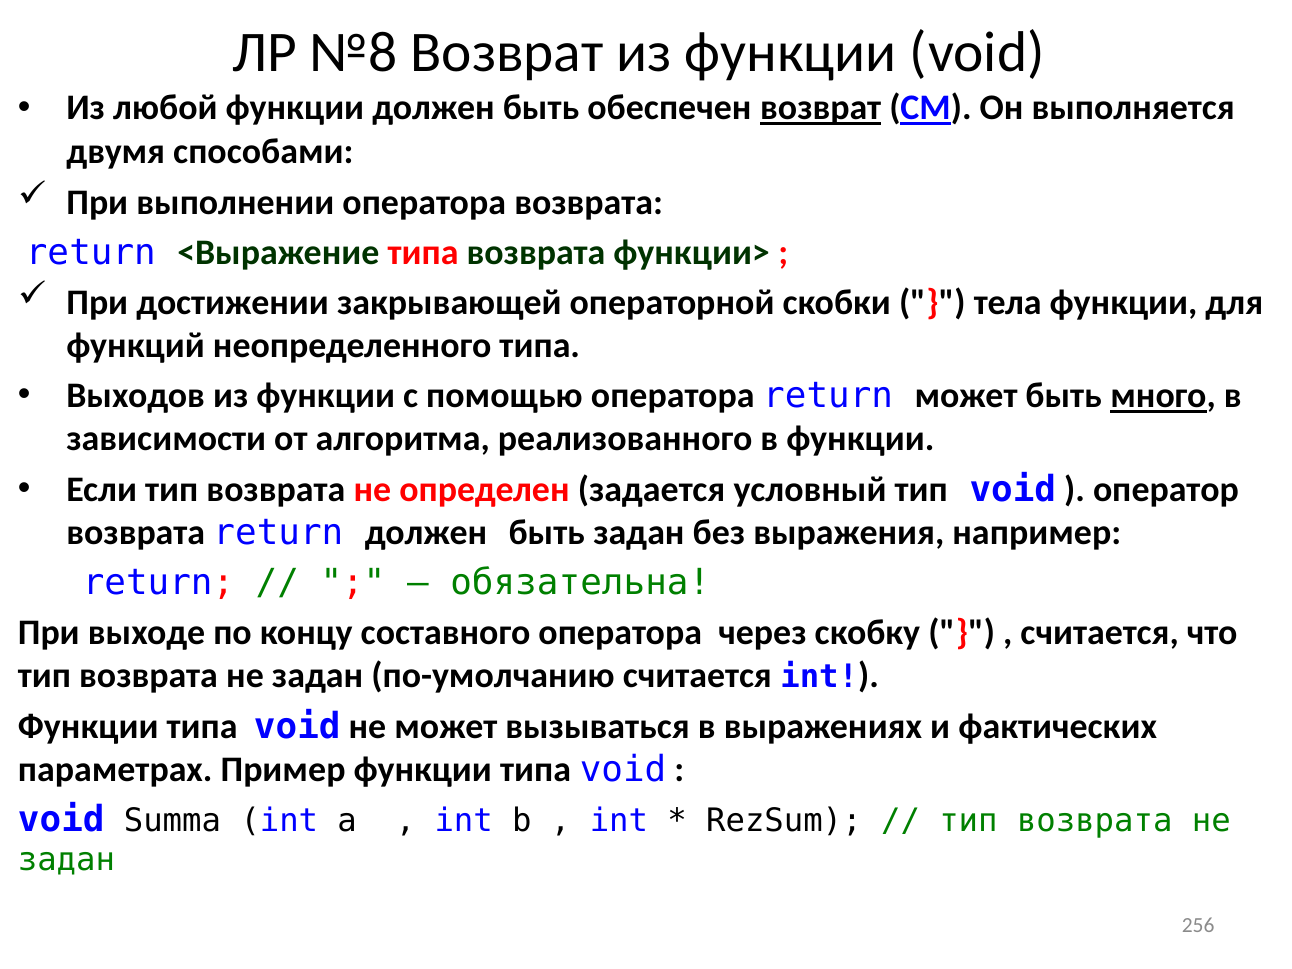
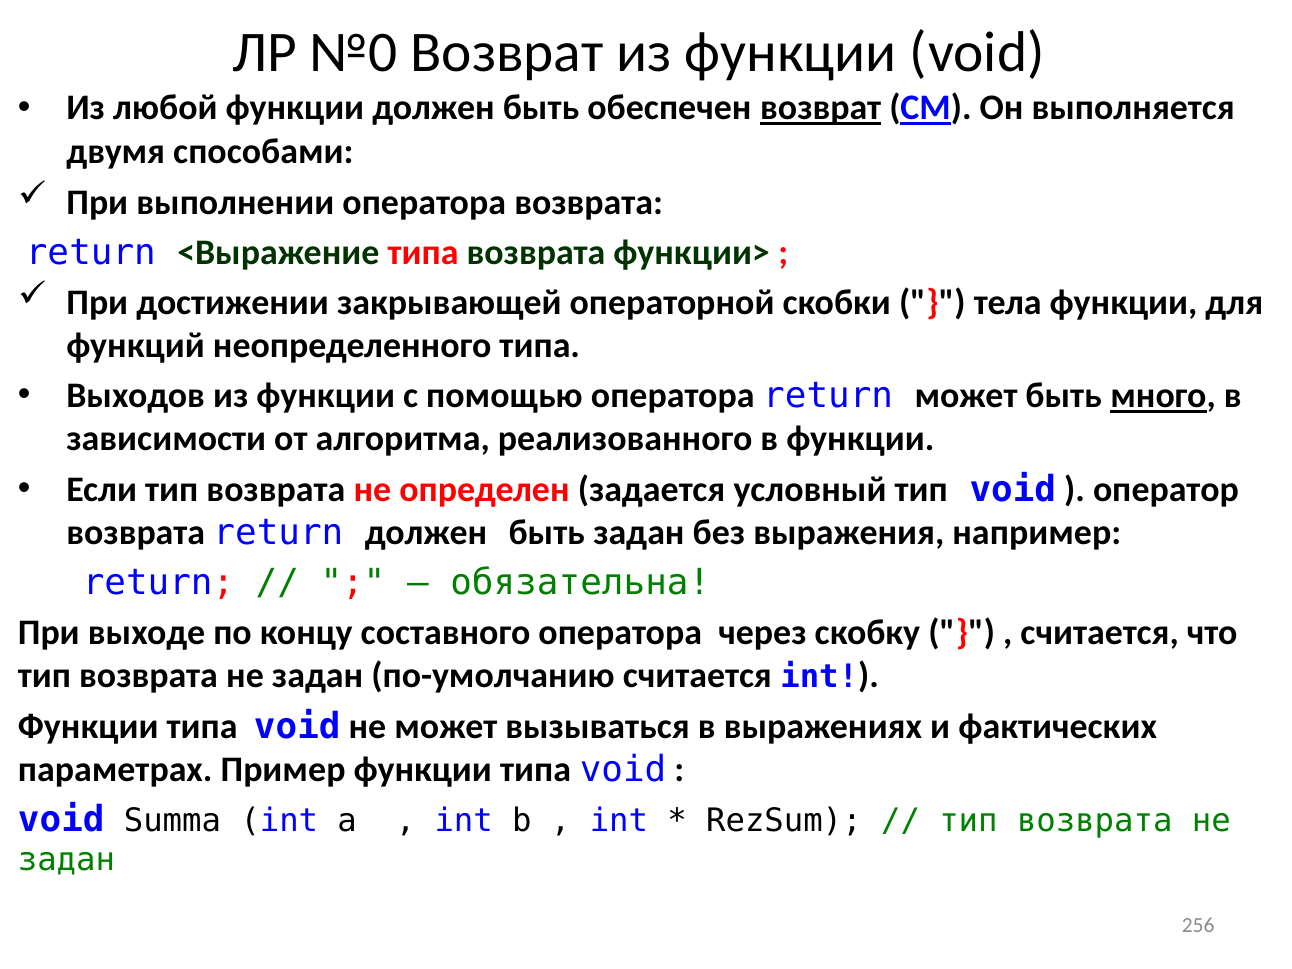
№8: №8 -> №0
